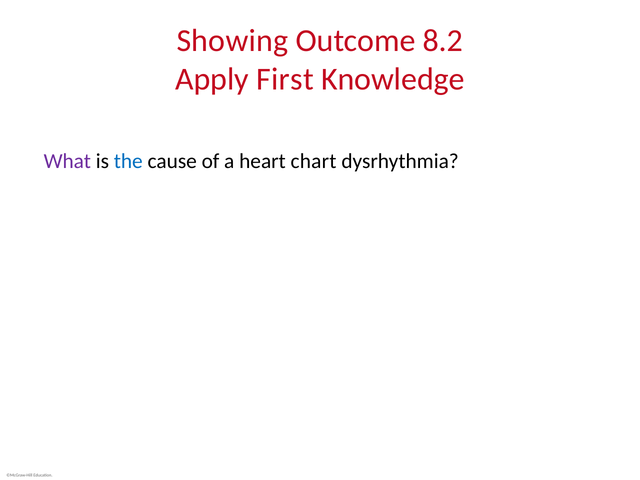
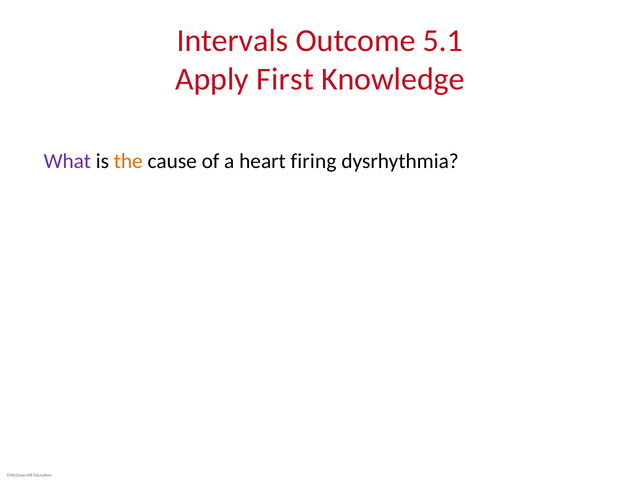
Showing: Showing -> Intervals
8.2: 8.2 -> 5.1
the colour: blue -> orange
chart: chart -> firing
